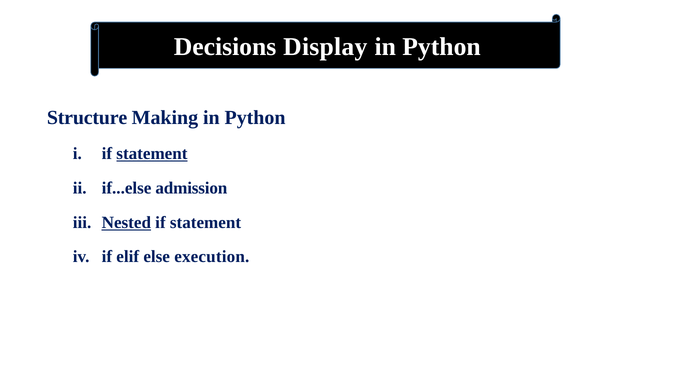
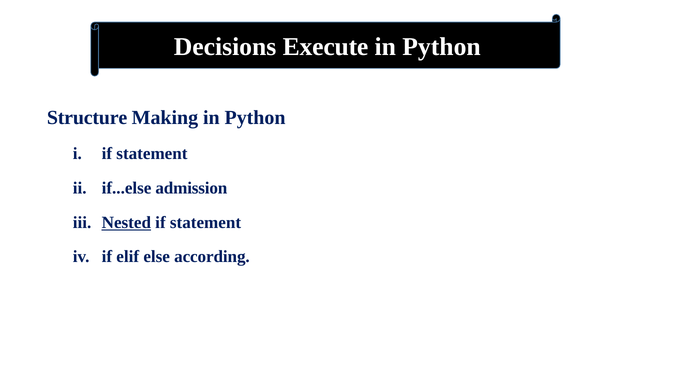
Display: Display -> Execute
statement at (152, 154) underline: present -> none
execution: execution -> according
